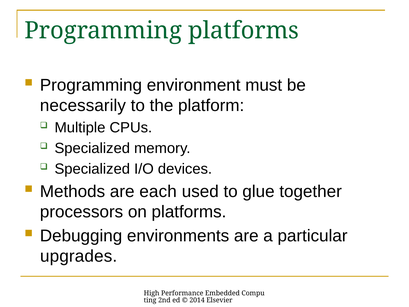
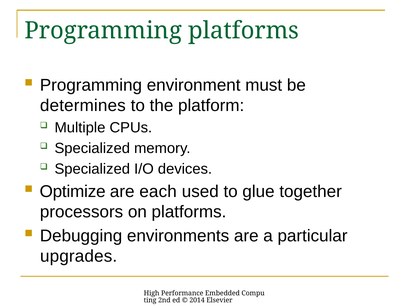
necessarily: necessarily -> determines
Methods: Methods -> Optimize
